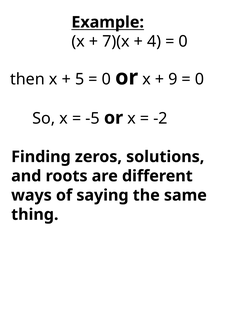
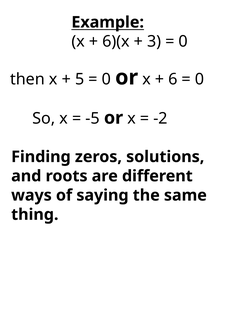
7)(x: 7)(x -> 6)(x
4: 4 -> 3
9: 9 -> 6
